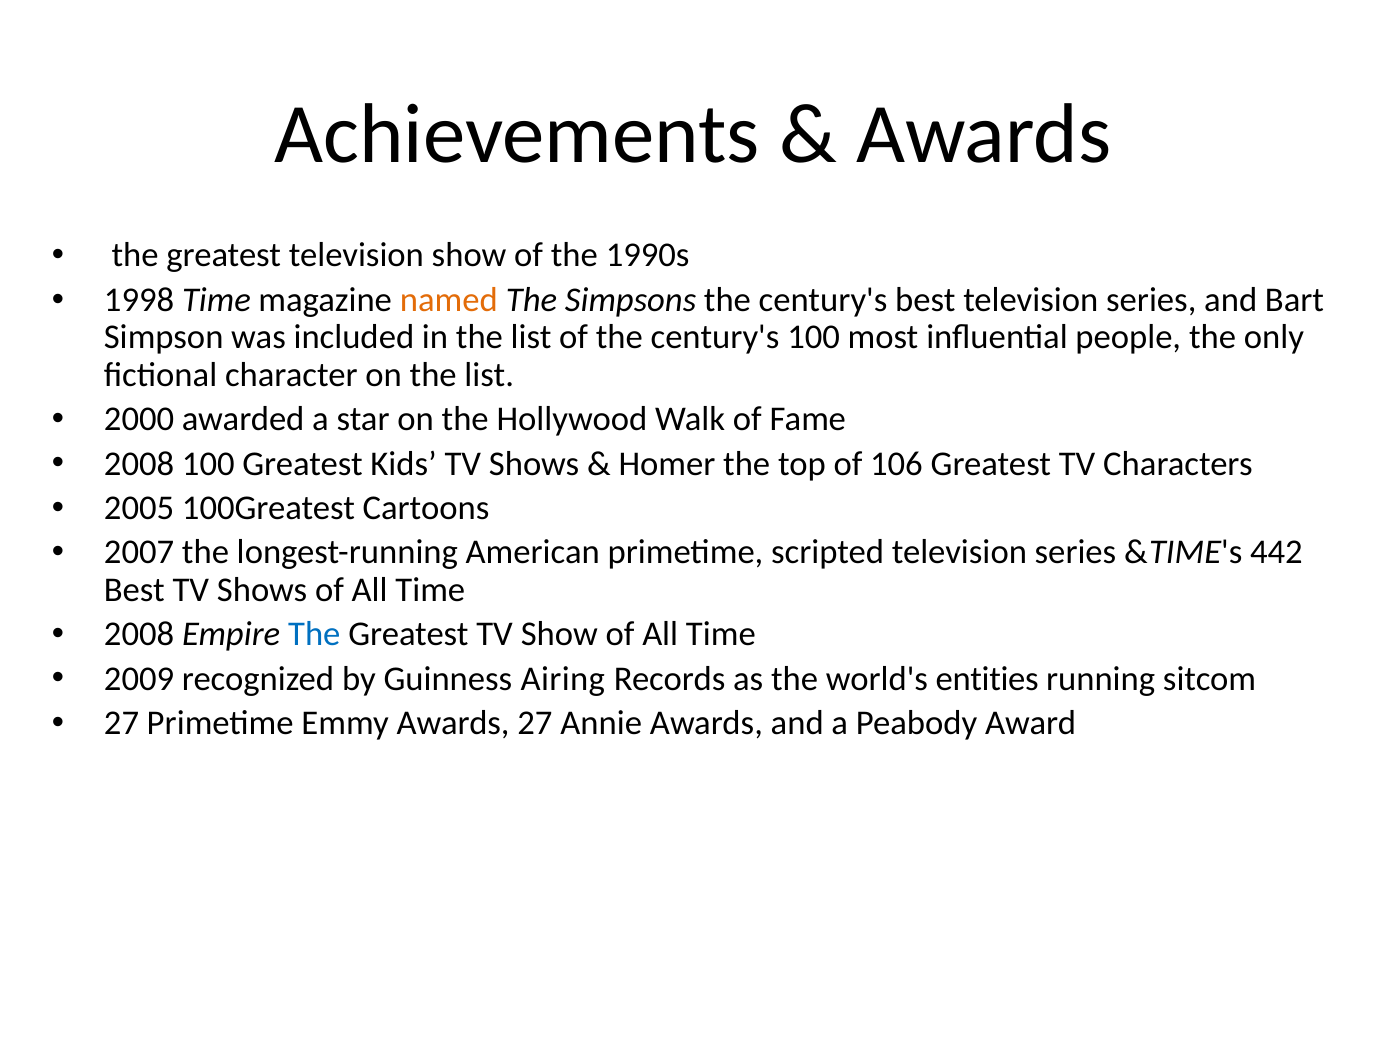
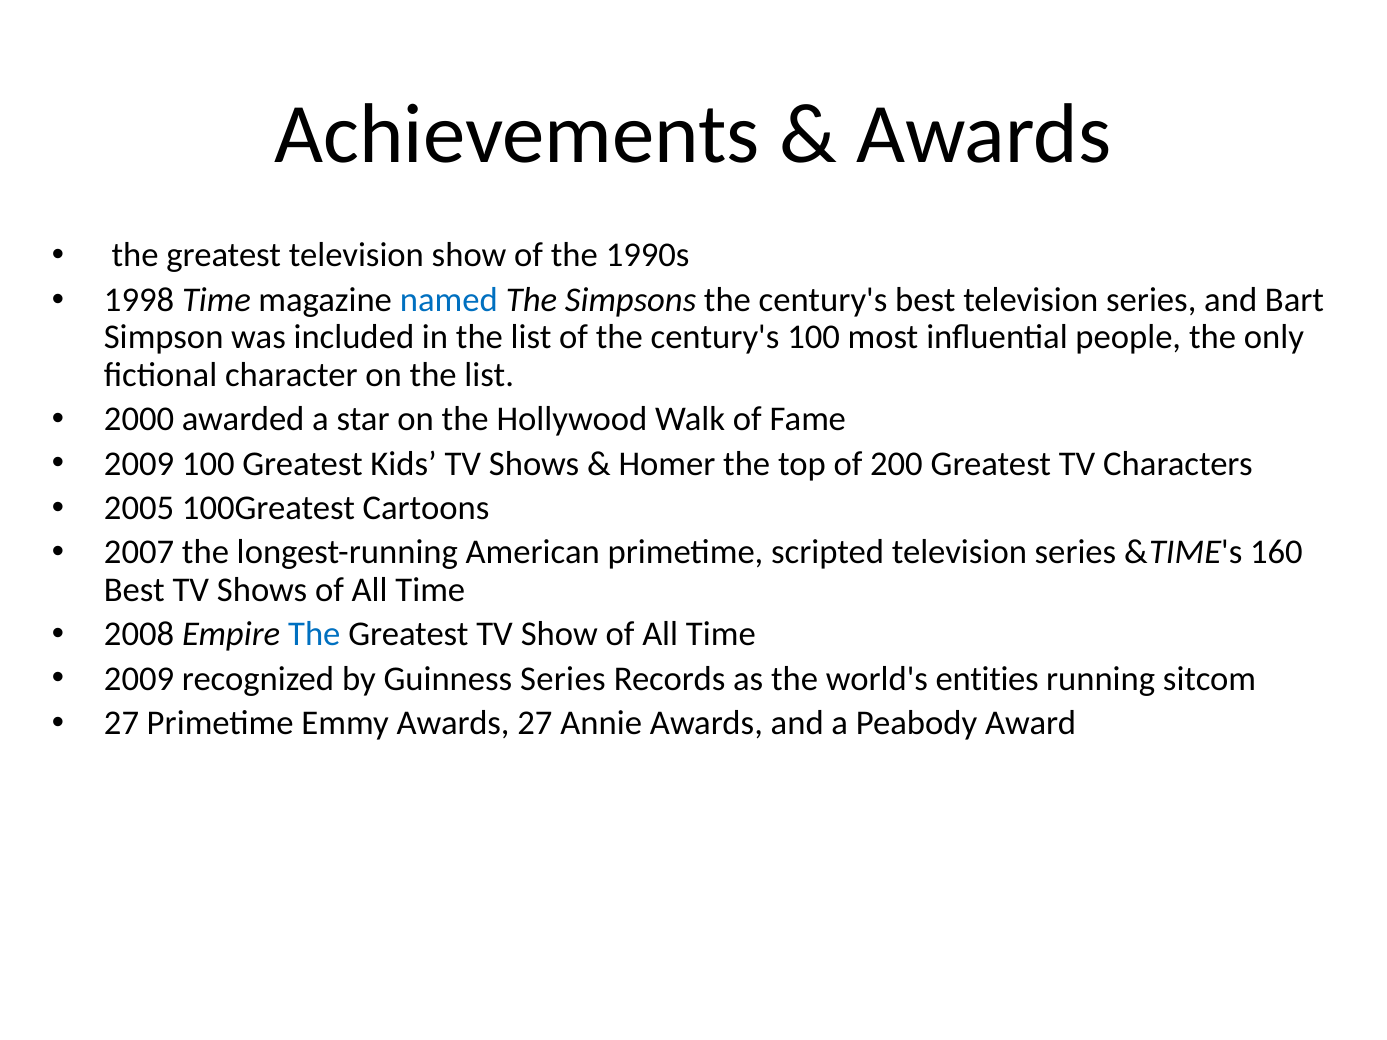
named colour: orange -> blue
2008 at (139, 464): 2008 -> 2009
106: 106 -> 200
442: 442 -> 160
Guinness Airing: Airing -> Series
